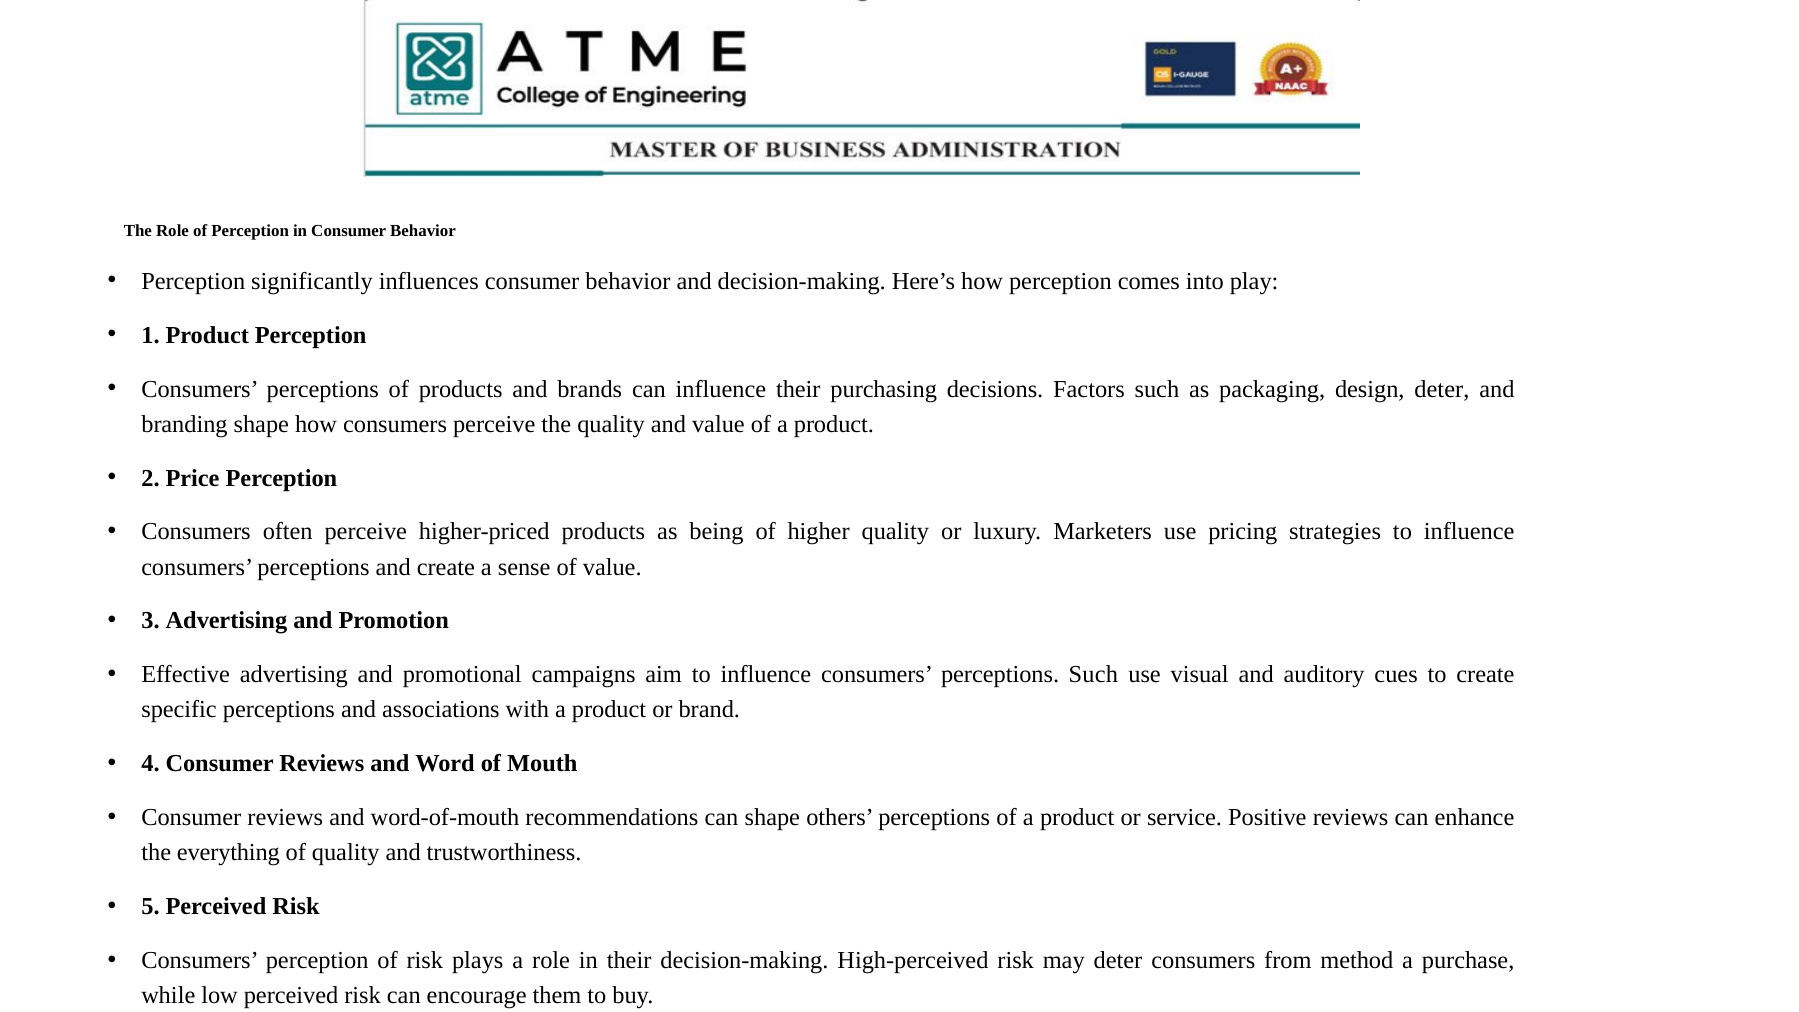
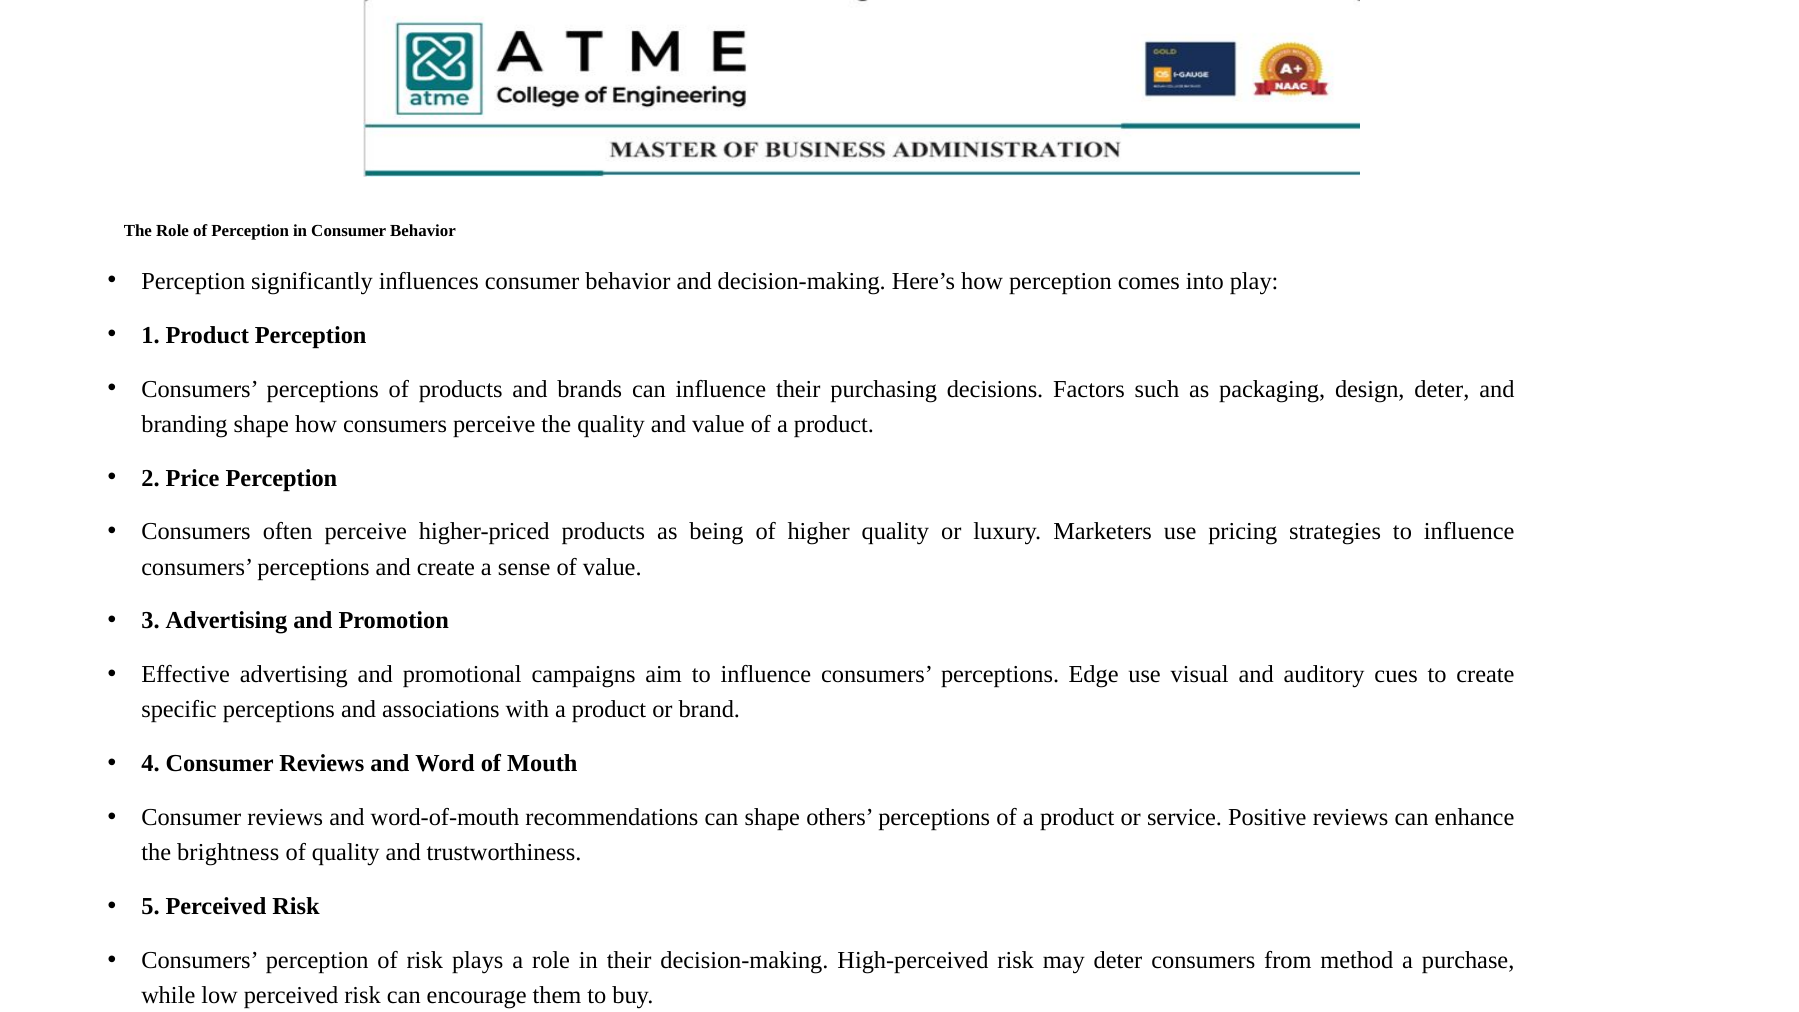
perceptions Such: Such -> Edge
everything: everything -> brightness
